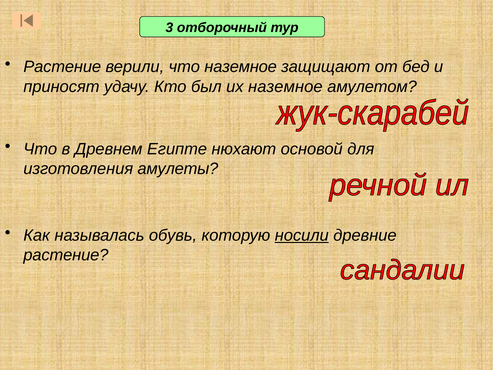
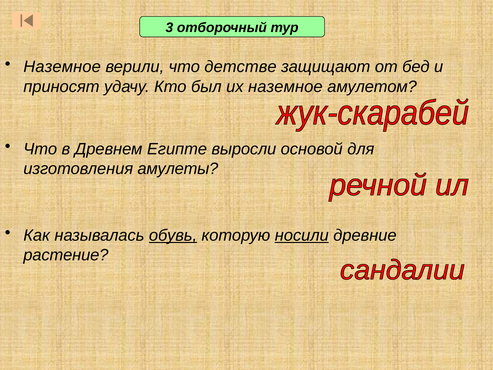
Растение at (62, 67): Растение -> Наземное
что наземное: наземное -> детстве
нюхают: нюхают -> выросли
обувь underline: none -> present
